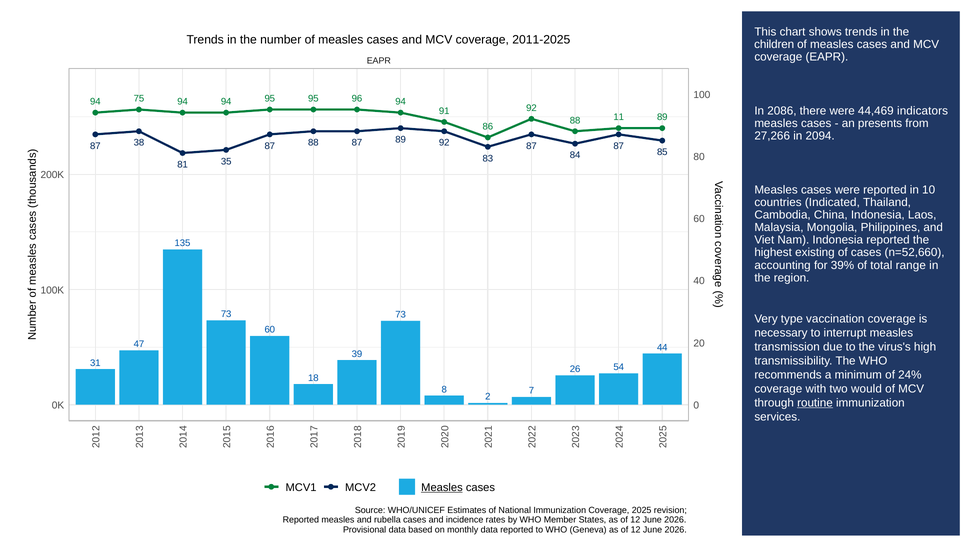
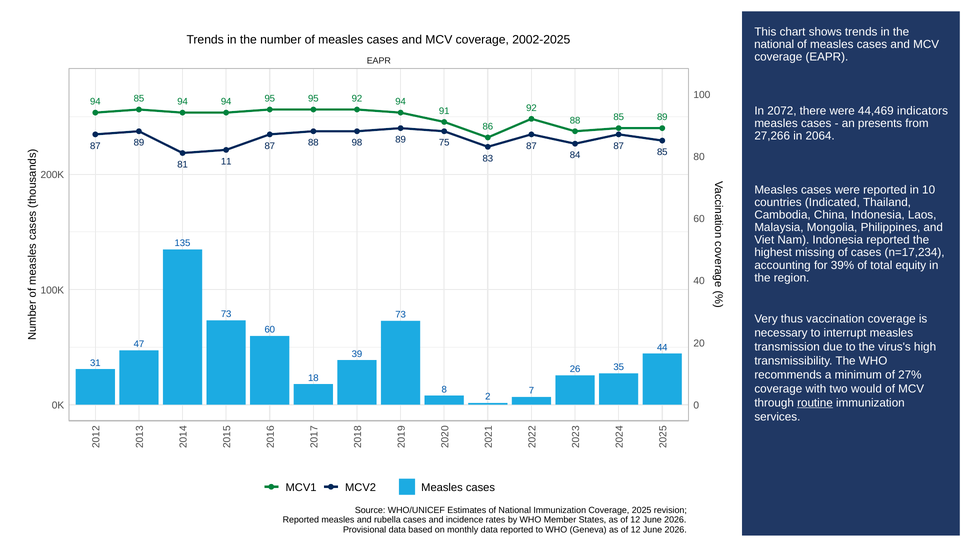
2011-2025: 2011-2025 -> 2002-2025
children at (774, 44): children -> national
94 75: 75 -> 85
95 96: 96 -> 92
2086: 2086 -> 2072
88 11: 11 -> 85
2094: 2094 -> 2064
87 38: 38 -> 89
88 87: 87 -> 98
89 92: 92 -> 75
35: 35 -> 11
existing: existing -> missing
n=52,660: n=52,660 -> n=17,234
range: range -> equity
type: type -> thus
54: 54 -> 35
24%: 24% -> 27%
Measles at (442, 487) underline: present -> none
